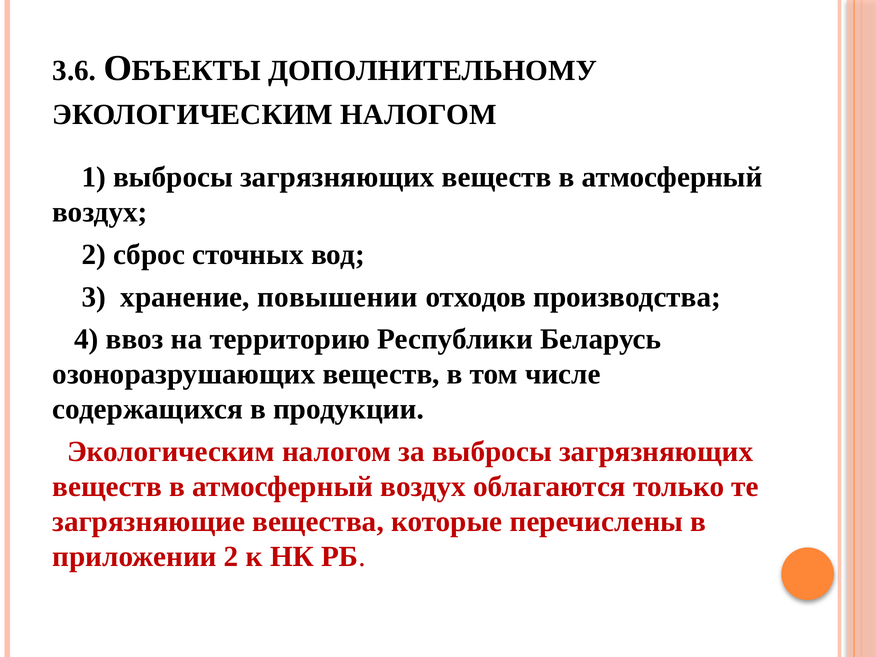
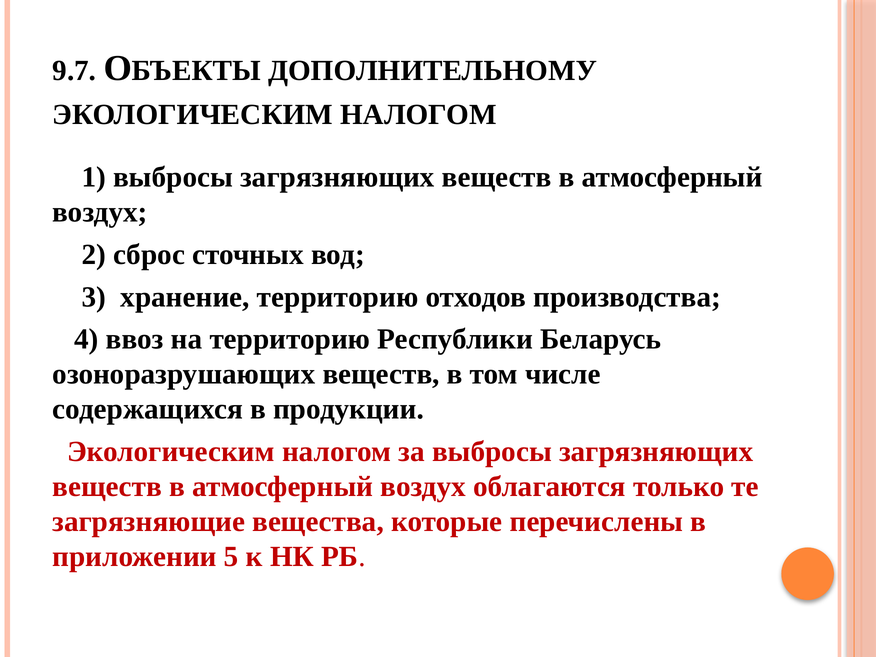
3.6: 3.6 -> 9.7
хранение повышении: повышении -> территорию
приложении 2: 2 -> 5
